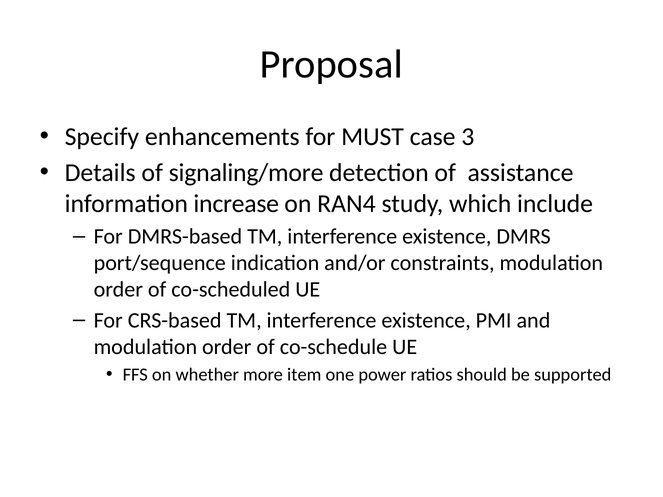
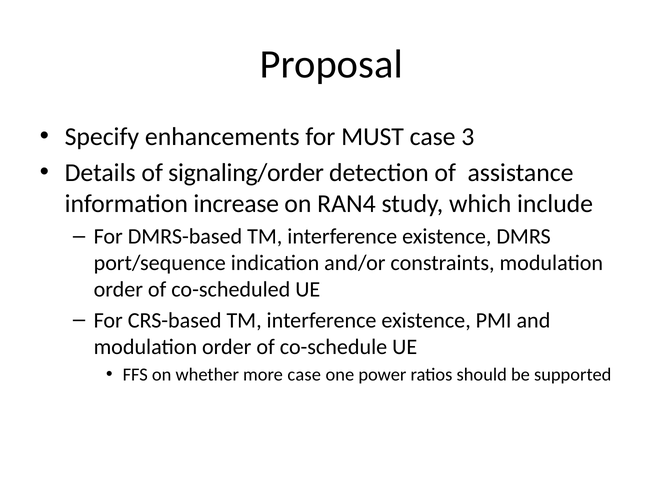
signaling/more: signaling/more -> signaling/order
more item: item -> case
